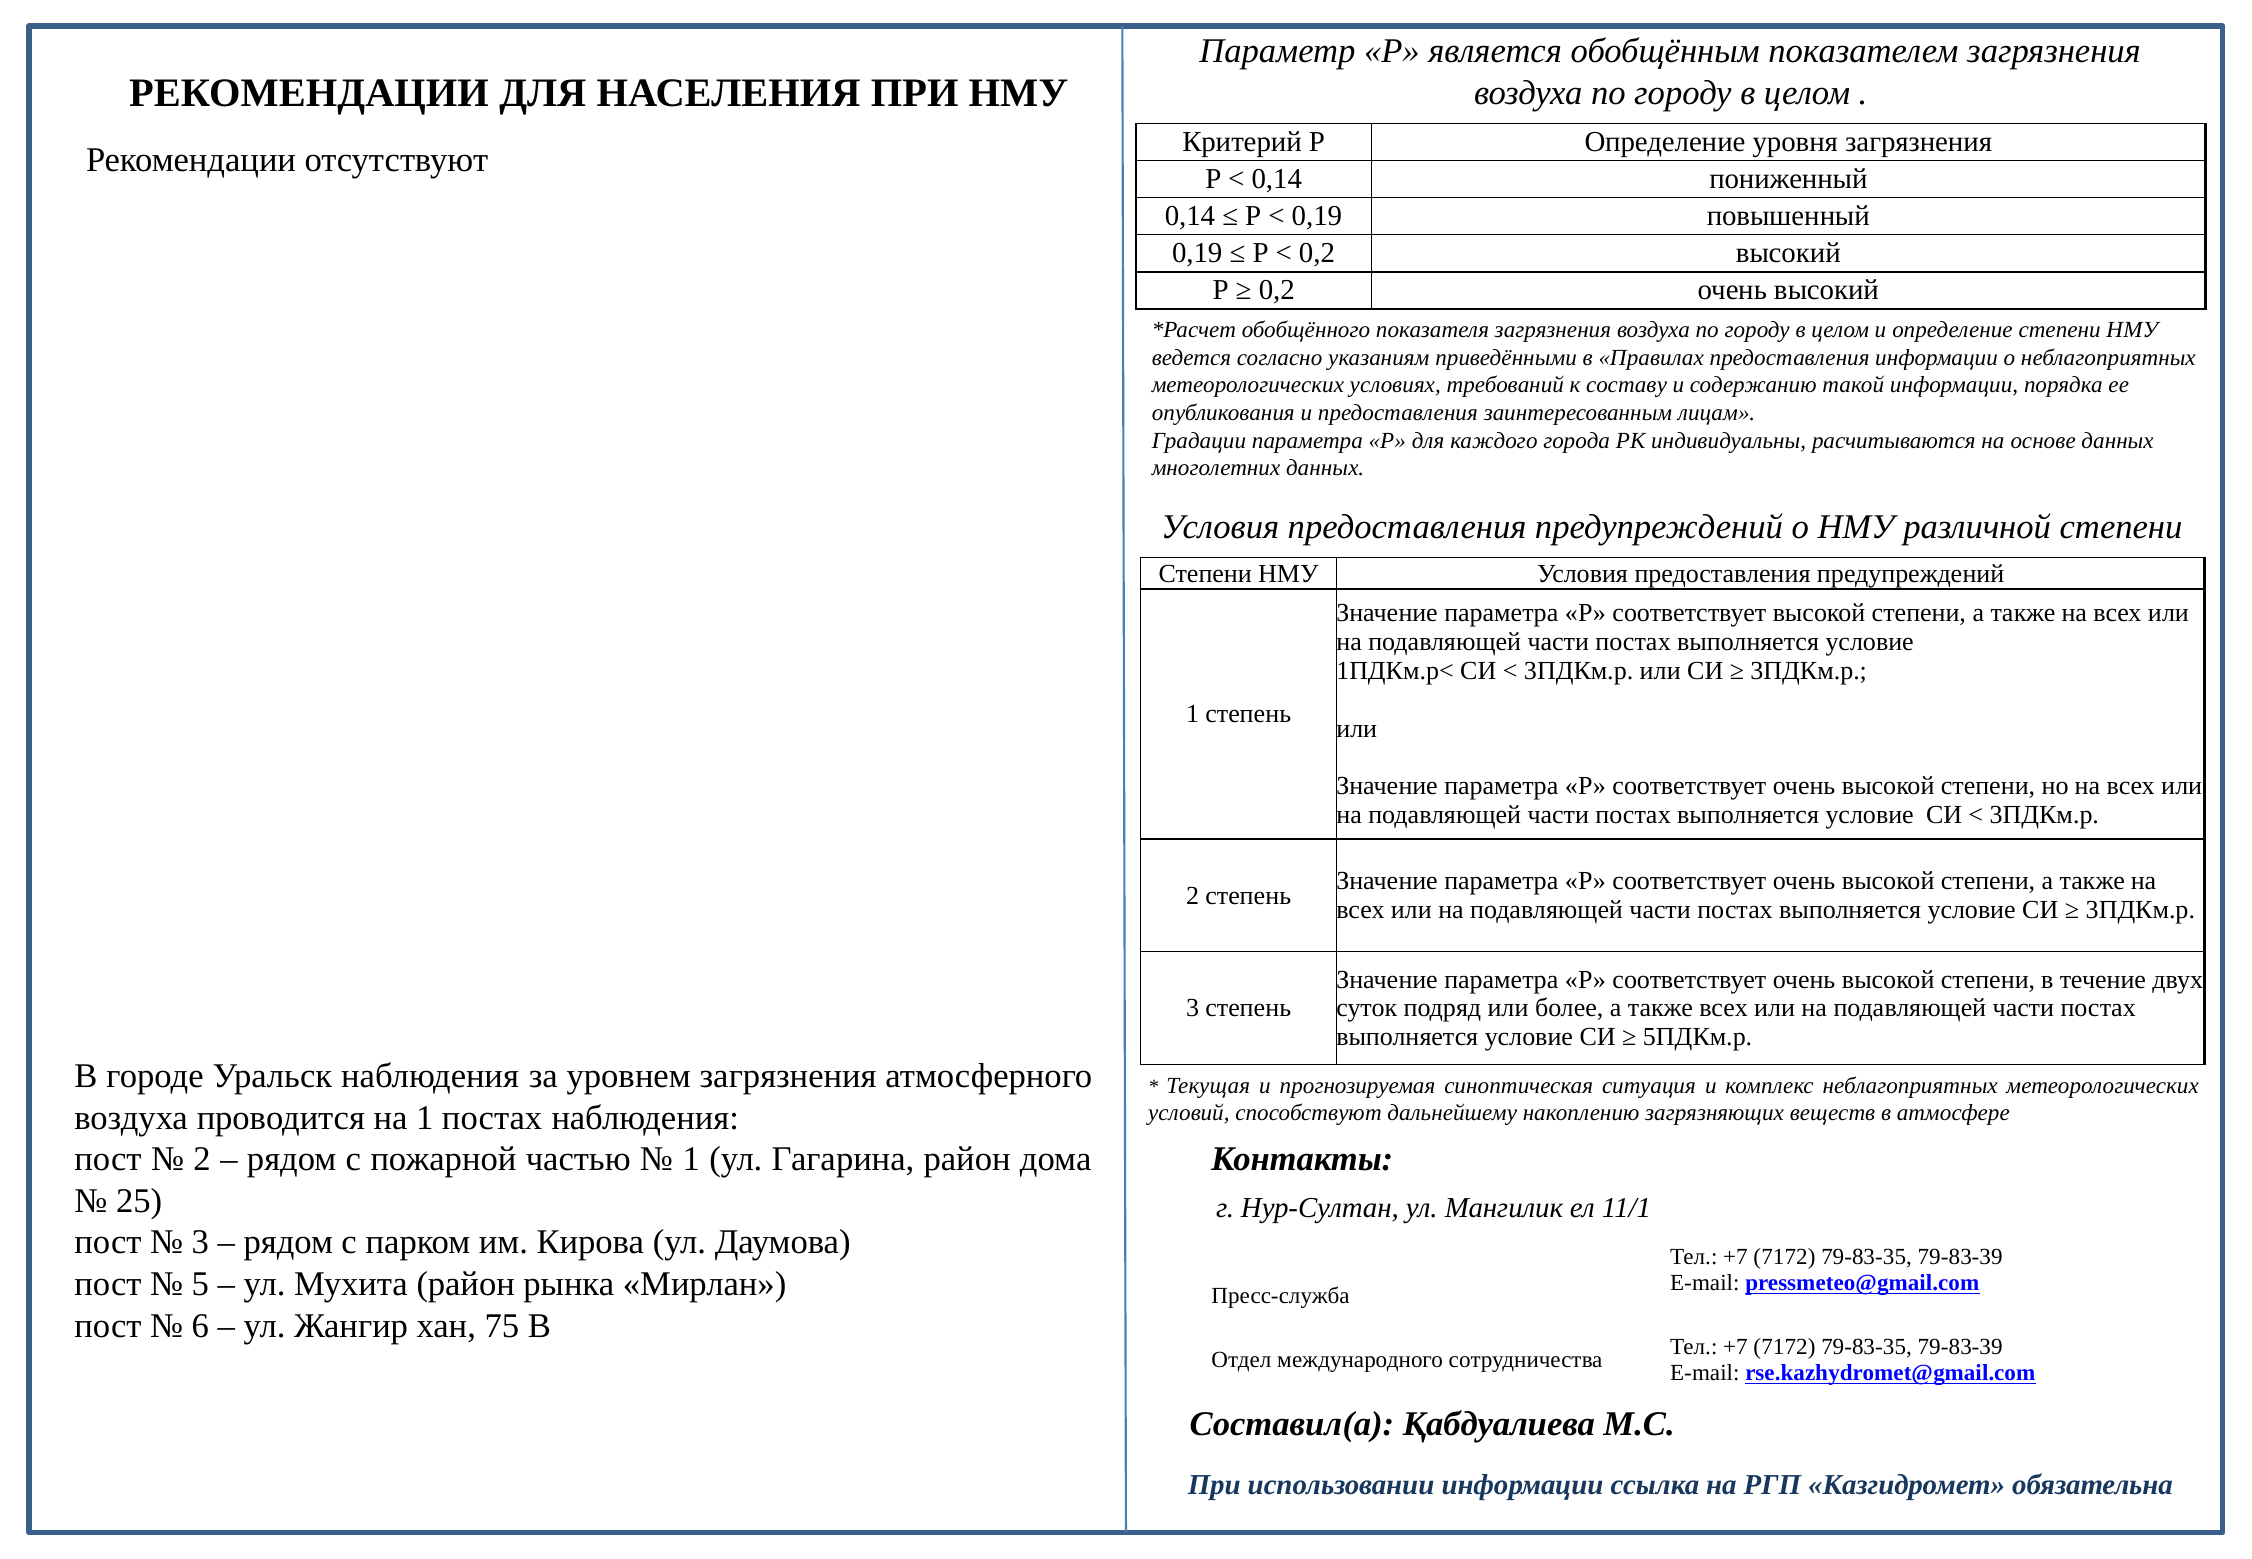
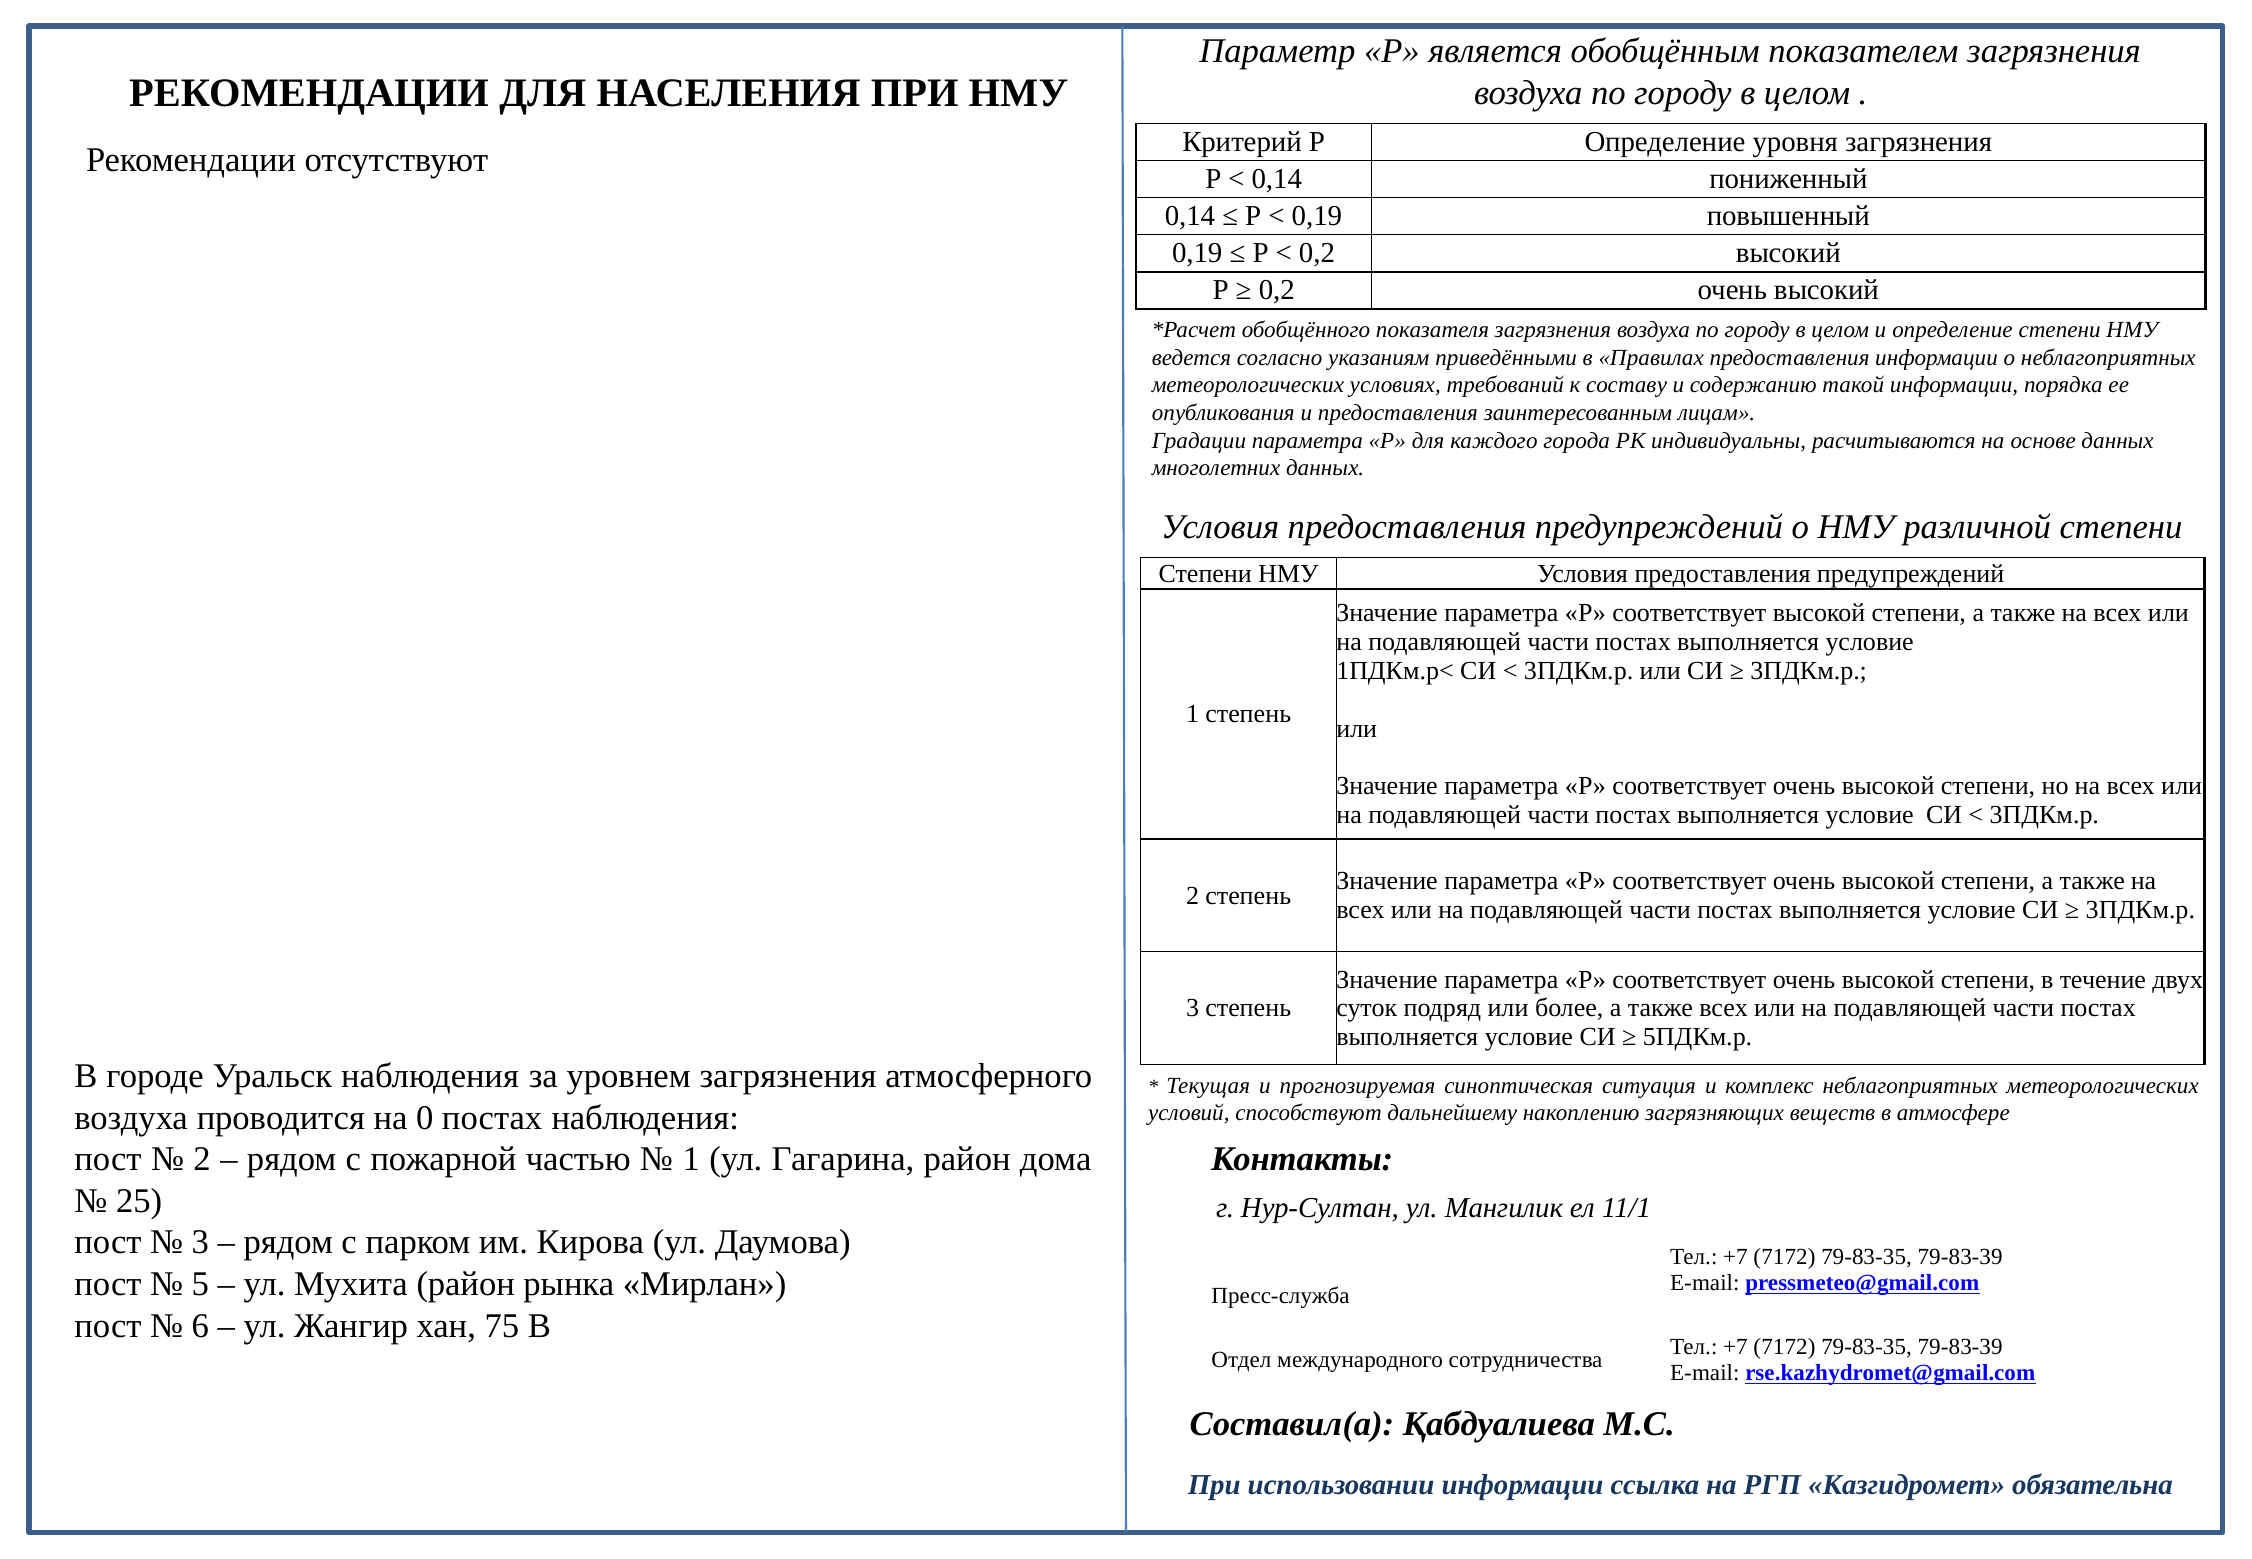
на 1: 1 -> 0
